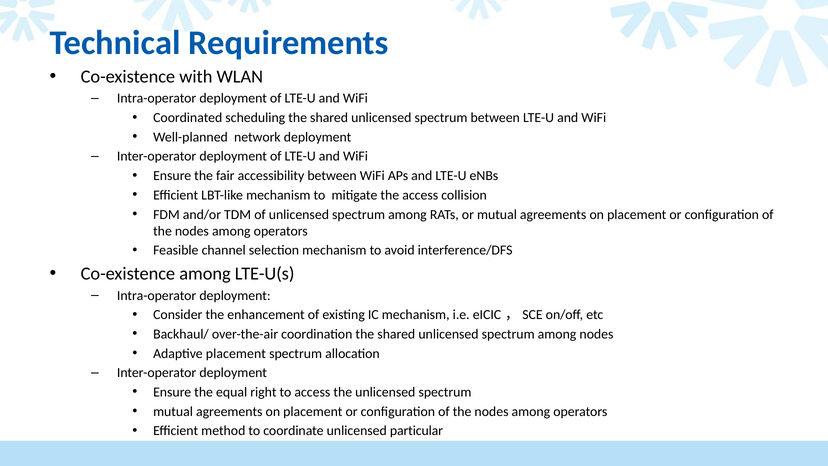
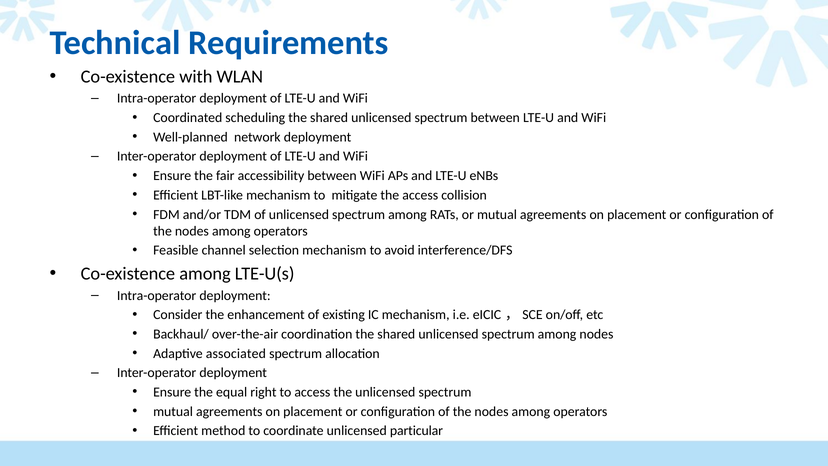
Adaptive placement: placement -> associated
